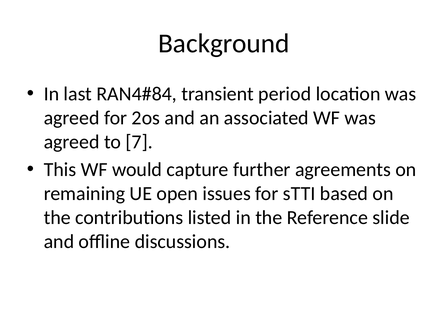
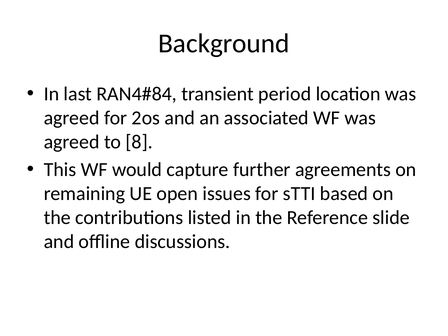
7: 7 -> 8
